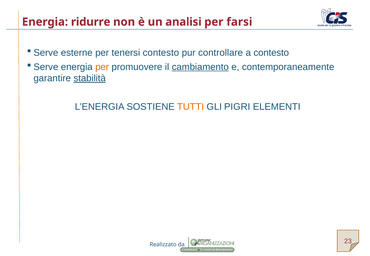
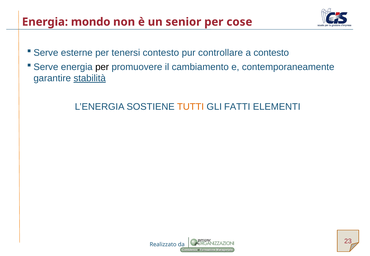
ridurre: ridurre -> mondo
analisi: analisi -> senior
farsi: farsi -> cose
per at (102, 67) colour: orange -> black
cambiamento underline: present -> none
PIGRI: PIGRI -> FATTI
